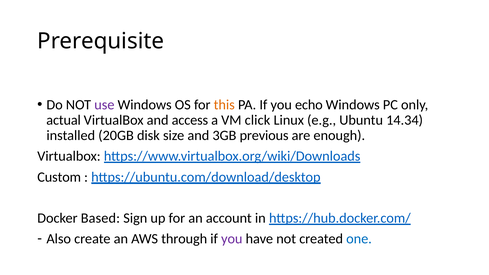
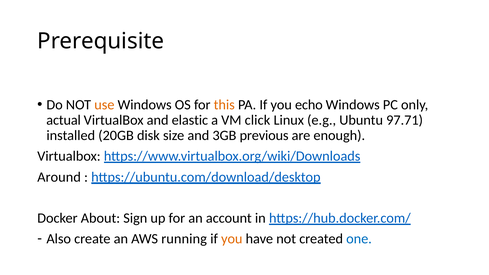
use colour: purple -> orange
access: access -> elastic
14.34: 14.34 -> 97.71
Custom: Custom -> Around
Based: Based -> About
through: through -> running
you at (232, 239) colour: purple -> orange
